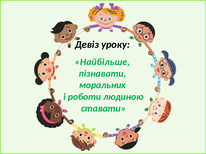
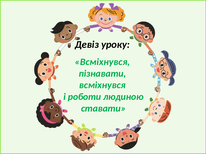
Найбільше at (102, 62): Найбільше -> Всміхнувся
моральних at (102, 85): моральних -> всміхнувся
